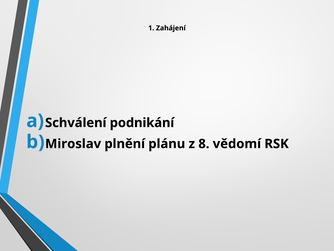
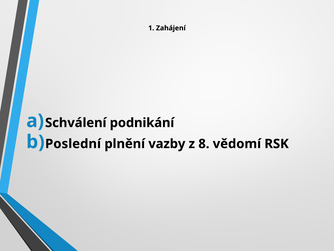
Miroslav: Miroslav -> Poslední
plánu: plánu -> vazby
